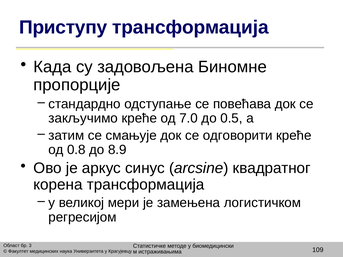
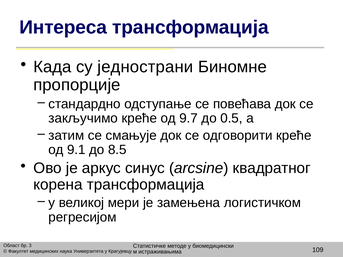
Приступу: Приступу -> Интереса
задовољена: задовољена -> једнострани
7.0: 7.0 -> 9.7
0.8: 0.8 -> 9.1
8.9: 8.9 -> 8.5
